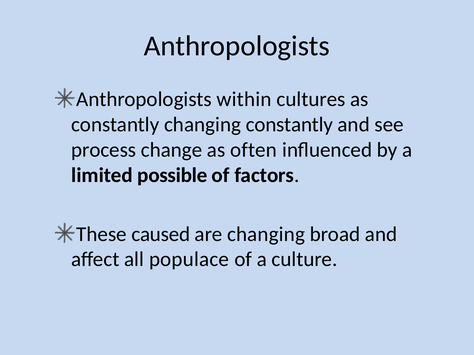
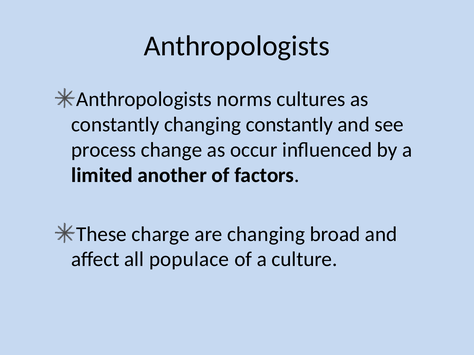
within: within -> norms
often: often -> occur
possible: possible -> another
caused: caused -> charge
